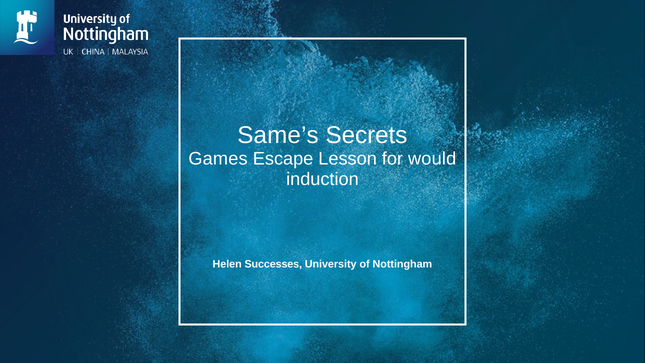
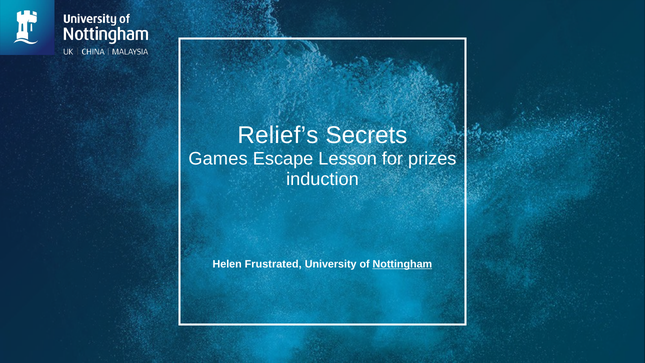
Same’s: Same’s -> Relief’s
would: would -> prizes
Successes: Successes -> Frustrated
Nottingham underline: none -> present
